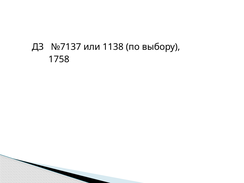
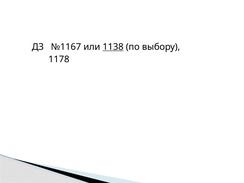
№7137: №7137 -> №1167
1138 underline: none -> present
1758: 1758 -> 1178
